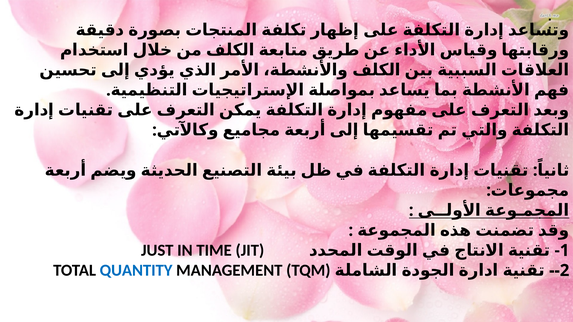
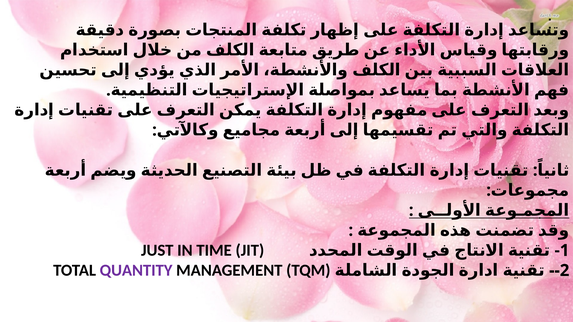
QUANTITY colour: blue -> purple
